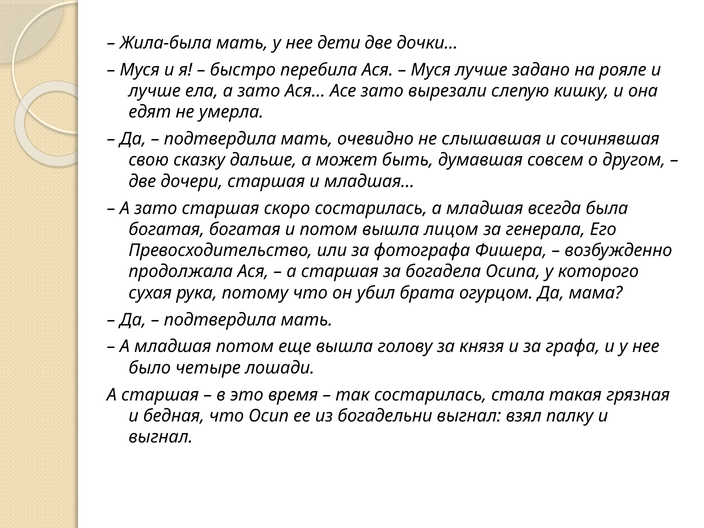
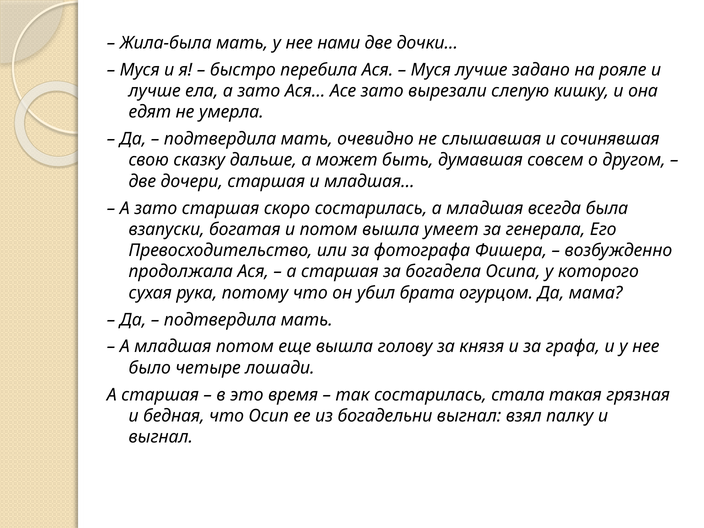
дети: дети -> нами
богатая at (167, 229): богатая -> взапуски
лицом: лицом -> умеет
